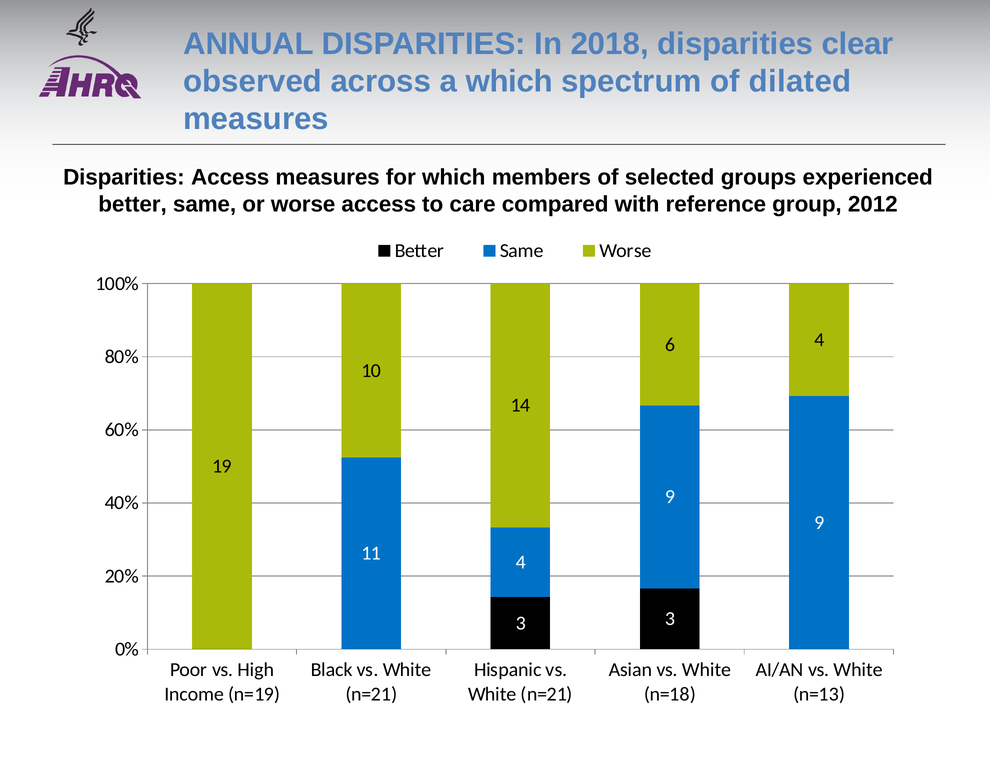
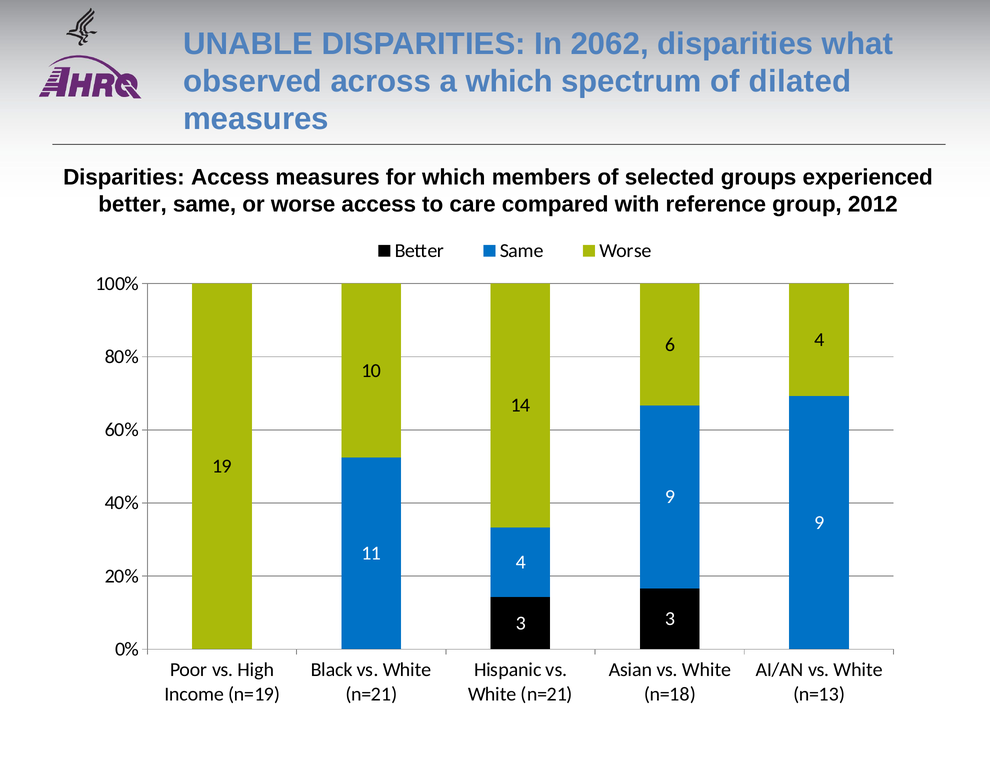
ANNUAL: ANNUAL -> UNABLE
2018: 2018 -> 2062
clear: clear -> what
